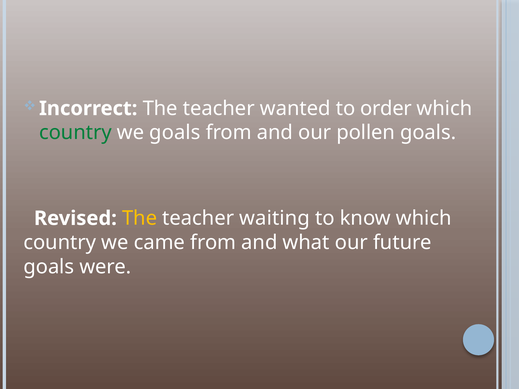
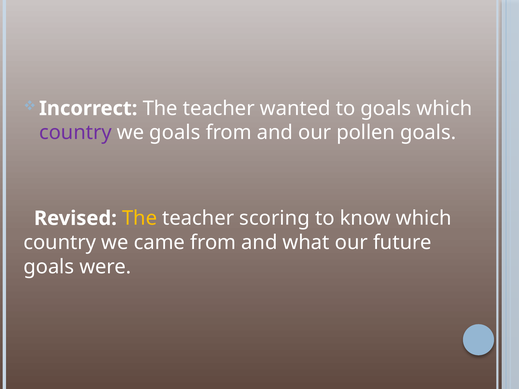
to order: order -> goals
country at (75, 133) colour: green -> purple
waiting: waiting -> scoring
